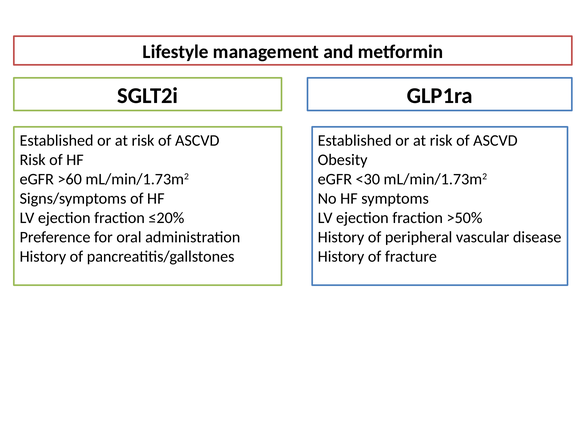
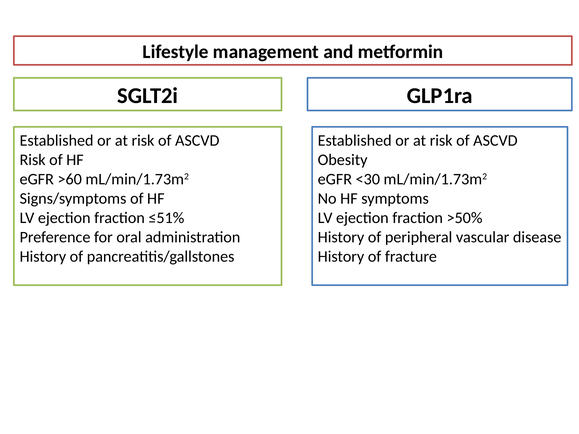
≤20%: ≤20% -> ≤51%
